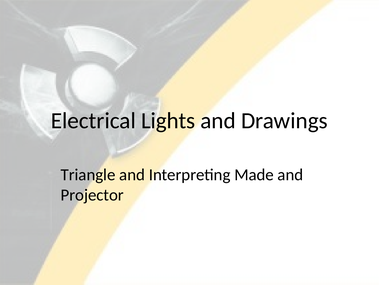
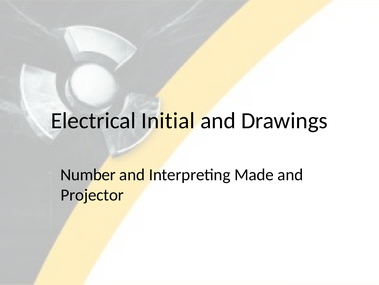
Lights: Lights -> Initial
Triangle: Triangle -> Number
